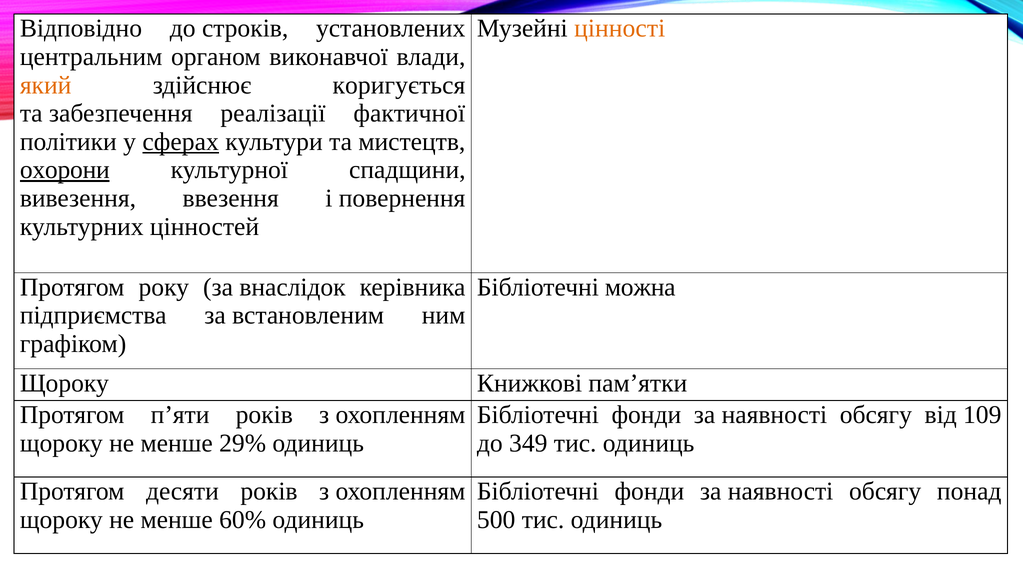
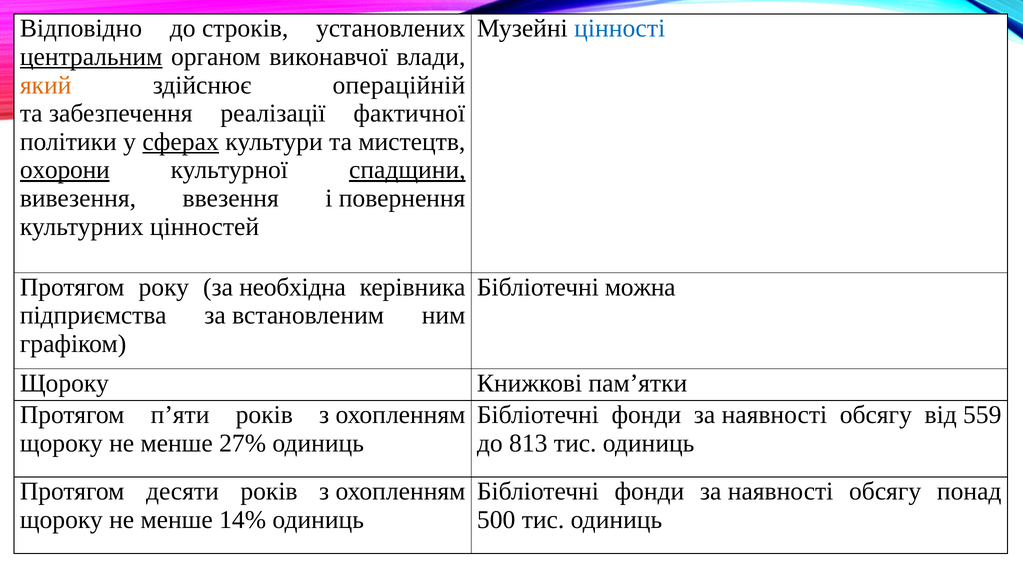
цінності colour: orange -> blue
центральним underline: none -> present
коригується: коригується -> операційній
спадщини underline: none -> present
внаслідок: внаслідок -> необхідна
109: 109 -> 559
29%: 29% -> 27%
349: 349 -> 813
60%: 60% -> 14%
